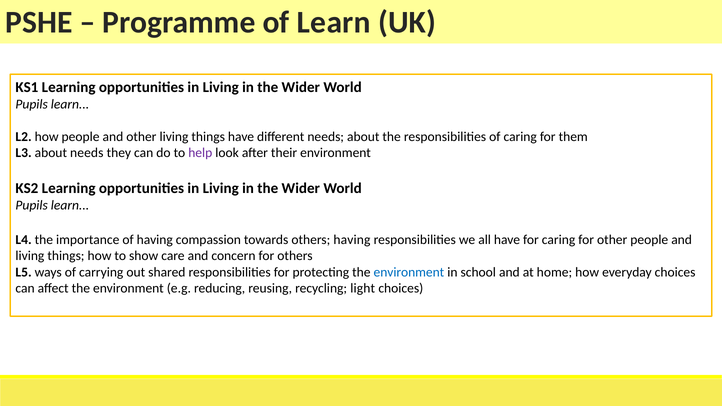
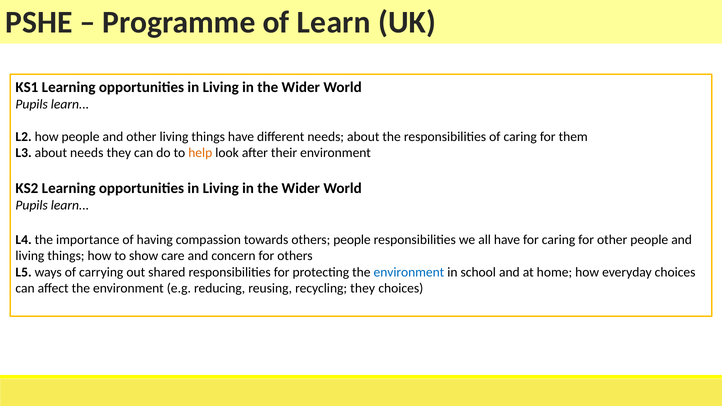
help colour: purple -> orange
others having: having -> people
recycling light: light -> they
